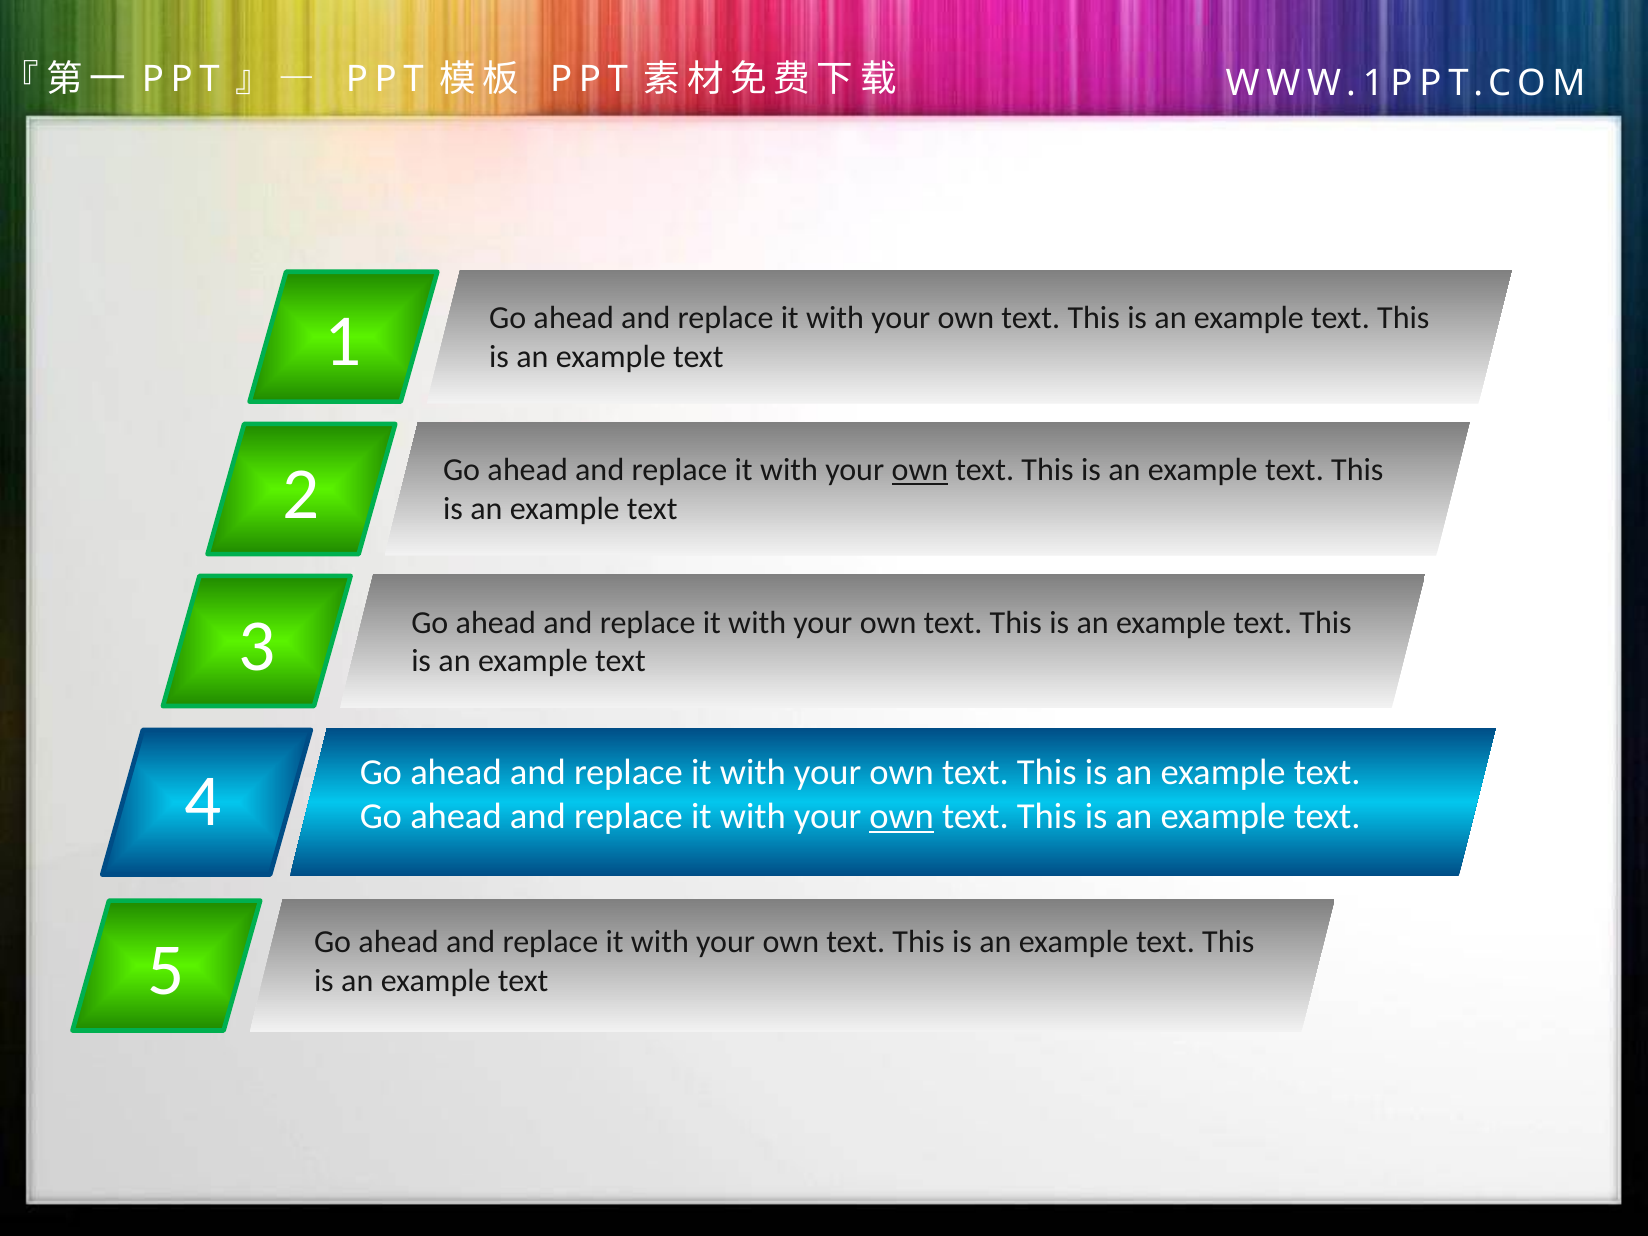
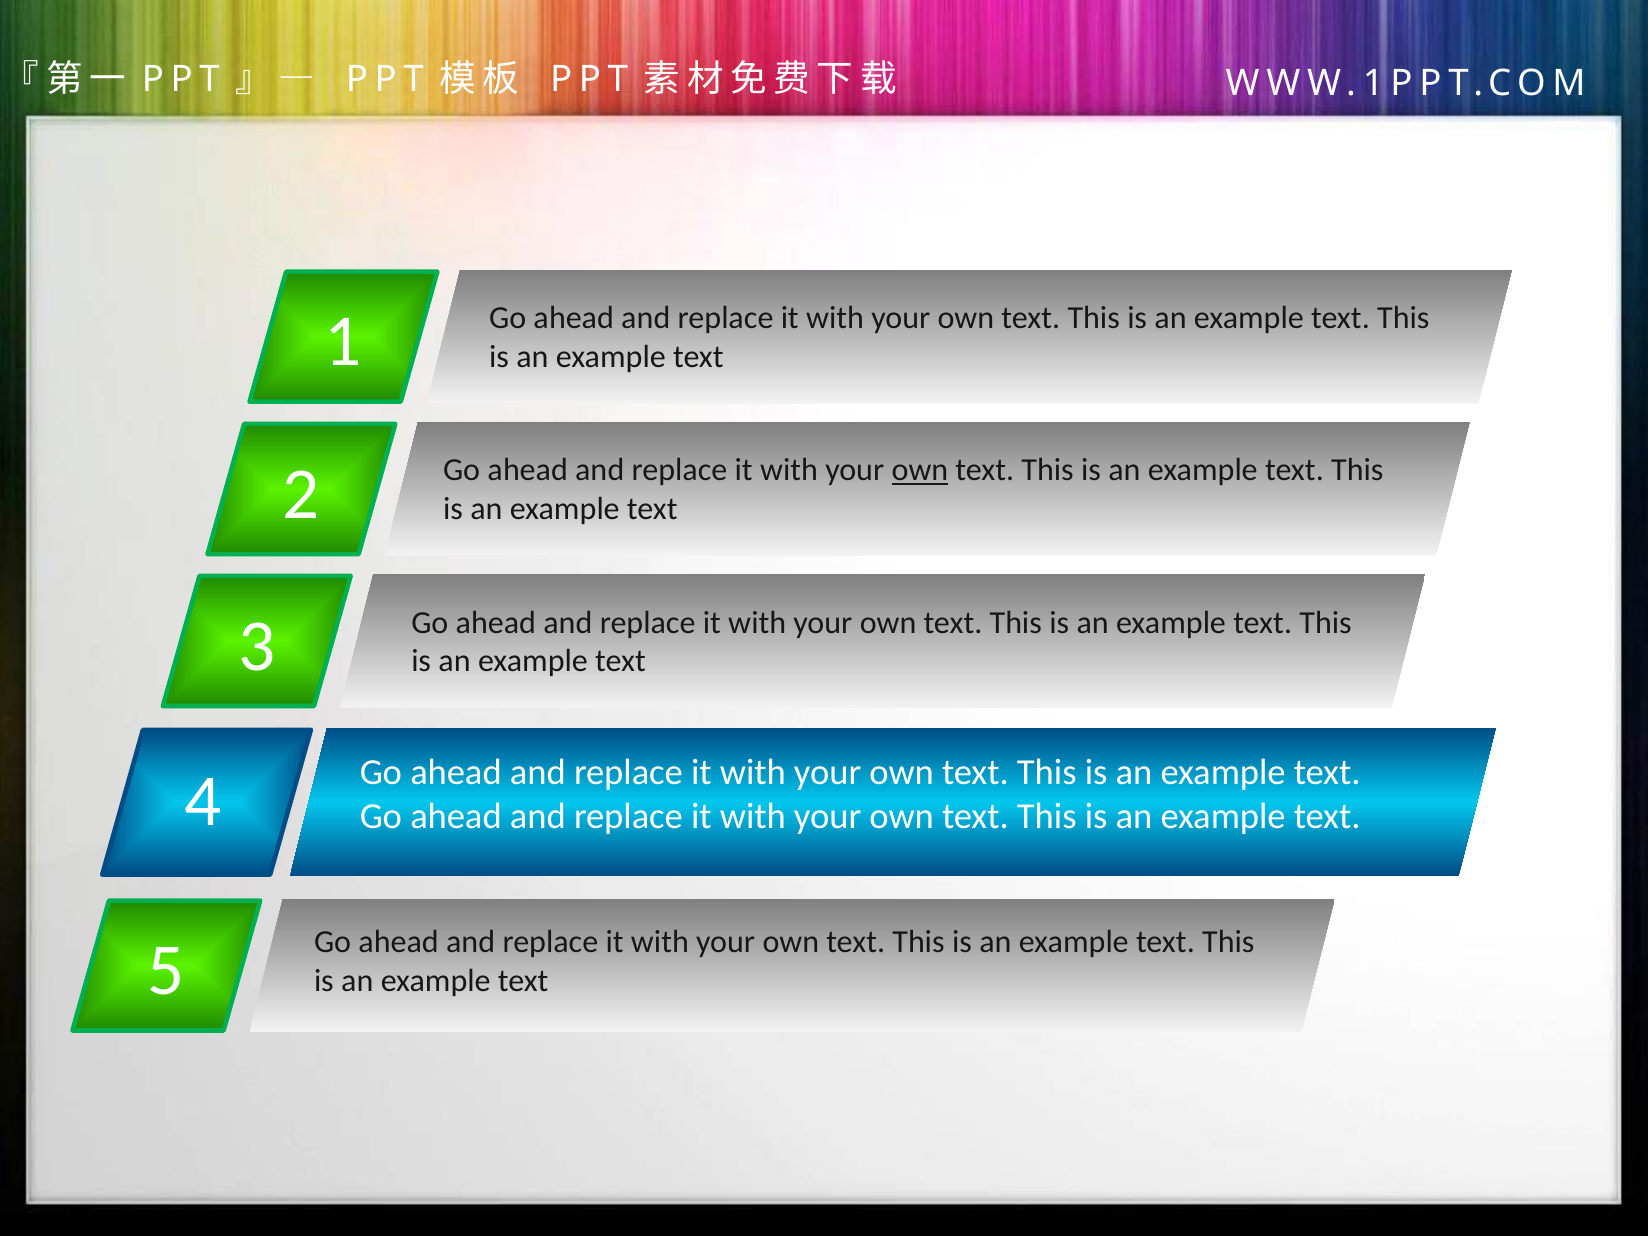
own at (902, 816) underline: present -> none
